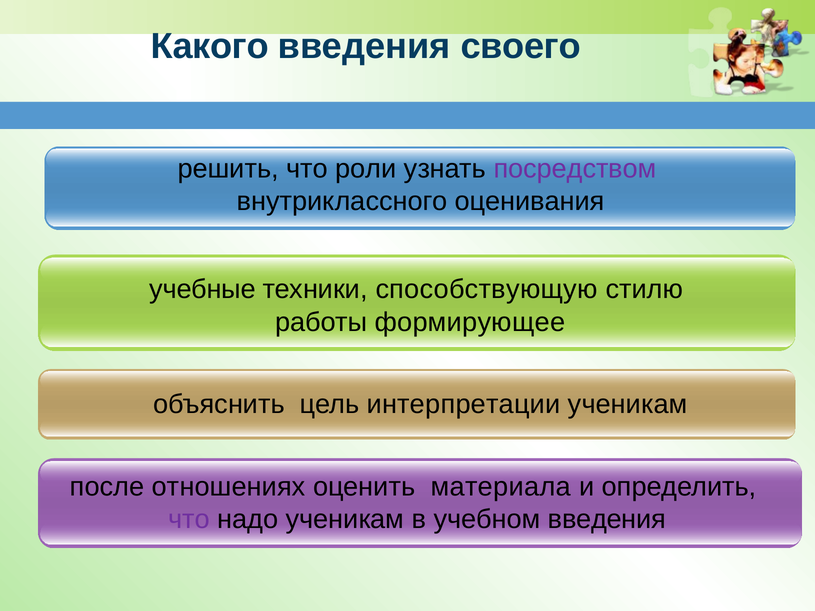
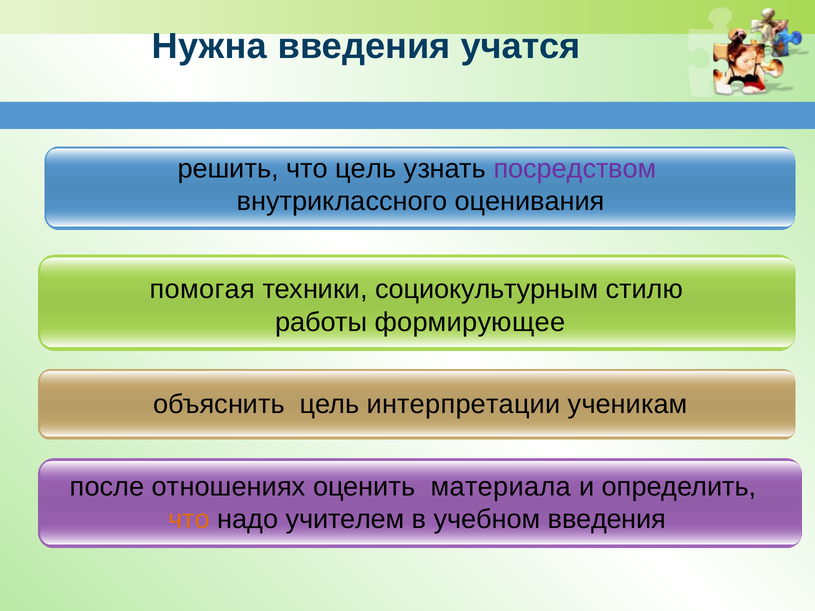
Какого: Какого -> Нужна
своего: своего -> учатся
что роли: роли -> цель
учебные: учебные -> помогая
способствующую: способствующую -> социокультурным
что at (189, 520) colour: purple -> orange
надо ученикам: ученикам -> учителем
